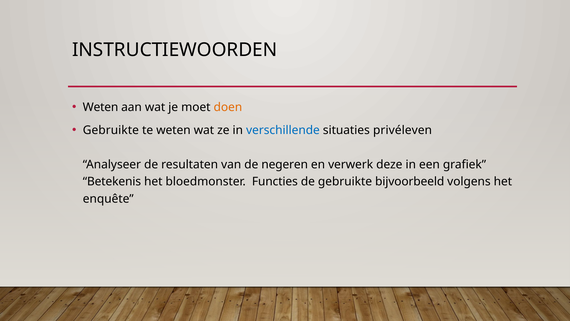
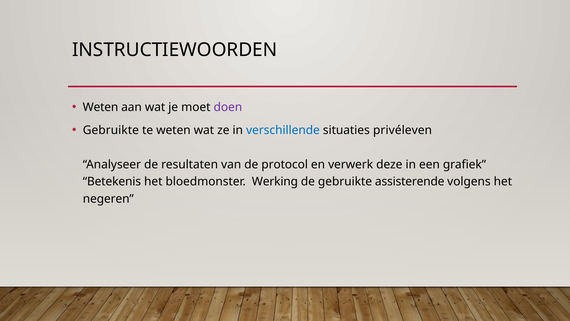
doen colour: orange -> purple
negeren: negeren -> protocol
Functies: Functies -> Werking
bijvoorbeeld: bijvoorbeeld -> assisterende
enquête: enquête -> negeren
